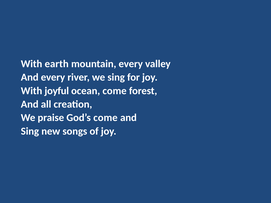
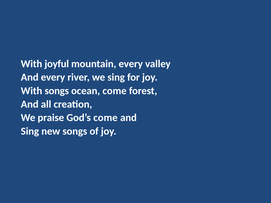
earth: earth -> joyful
With joyful: joyful -> songs
